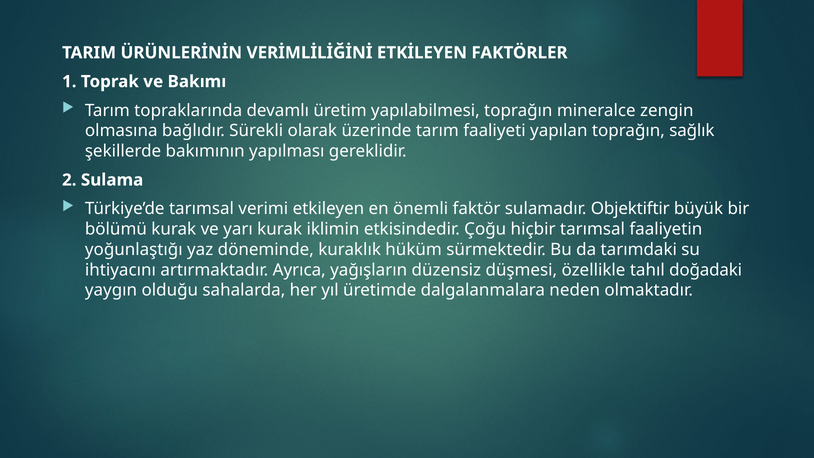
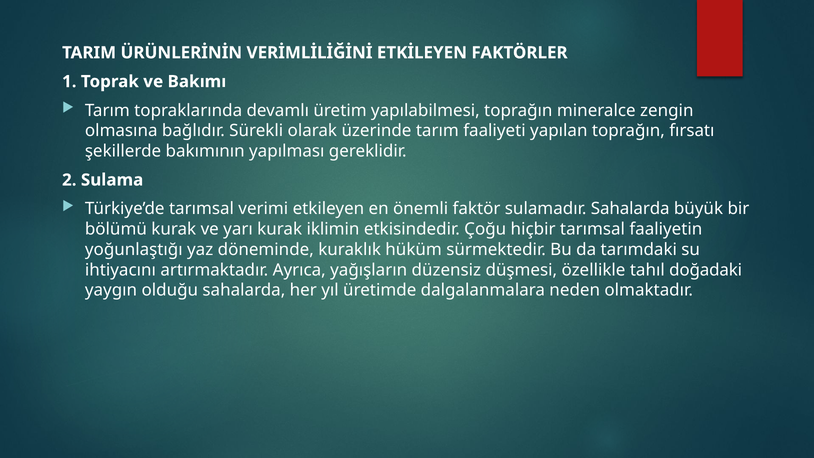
sağlık: sağlık -> fırsatı
sulamadır Objektiftir: Objektiftir -> Sahalarda
